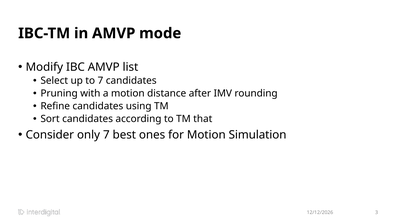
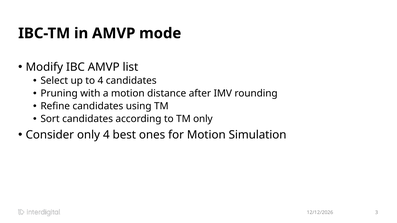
to 7: 7 -> 4
TM that: that -> only
only 7: 7 -> 4
